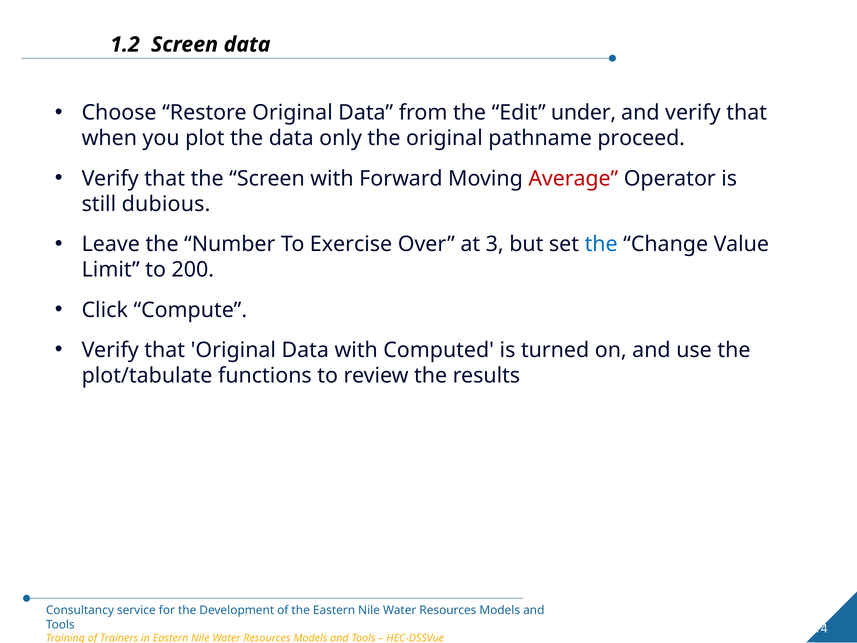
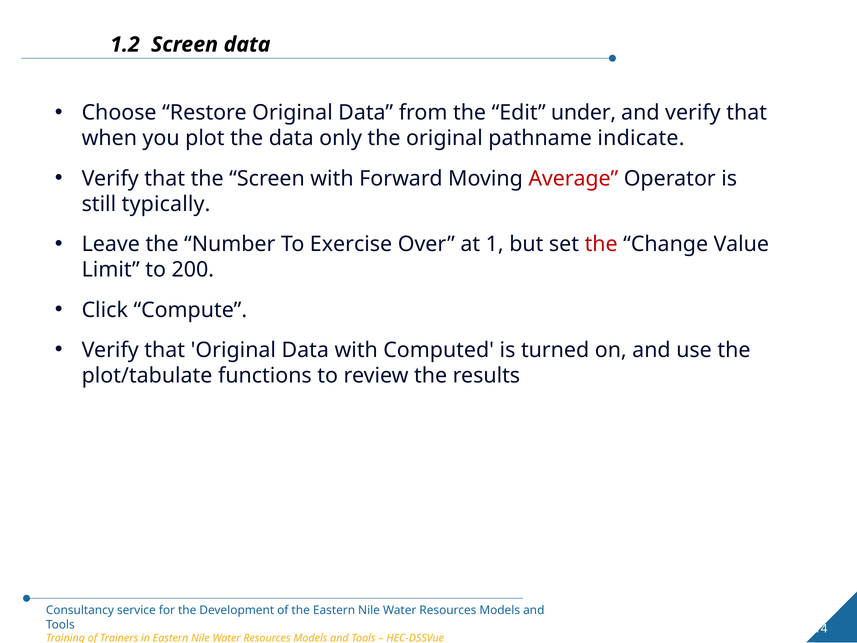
proceed: proceed -> indicate
dubious: dubious -> typically
3: 3 -> 1
the at (601, 244) colour: blue -> red
